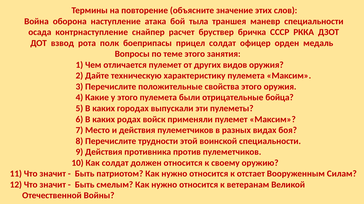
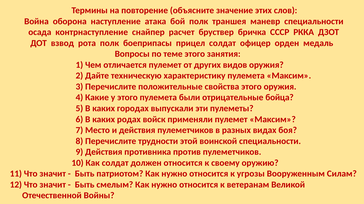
бой тыла: тыла -> полк
отстает: отстает -> угрозы
